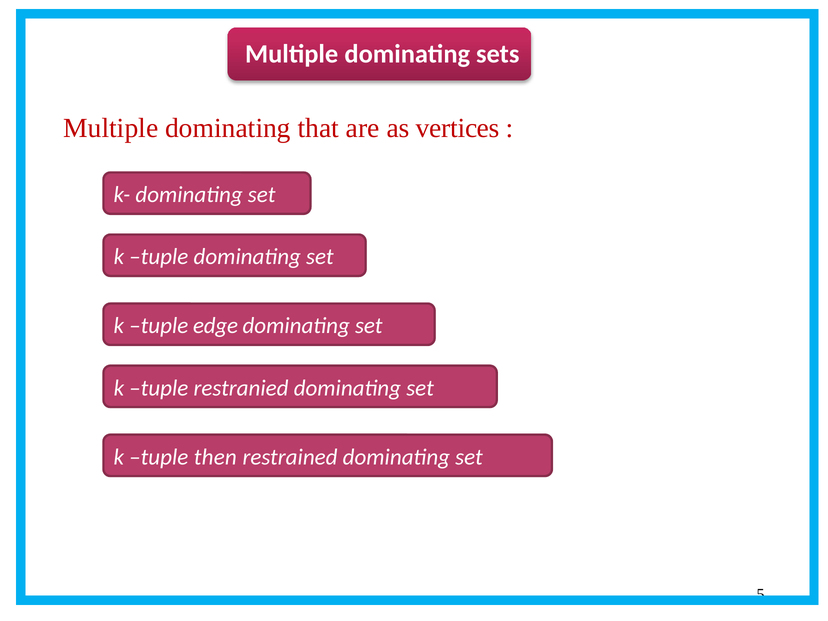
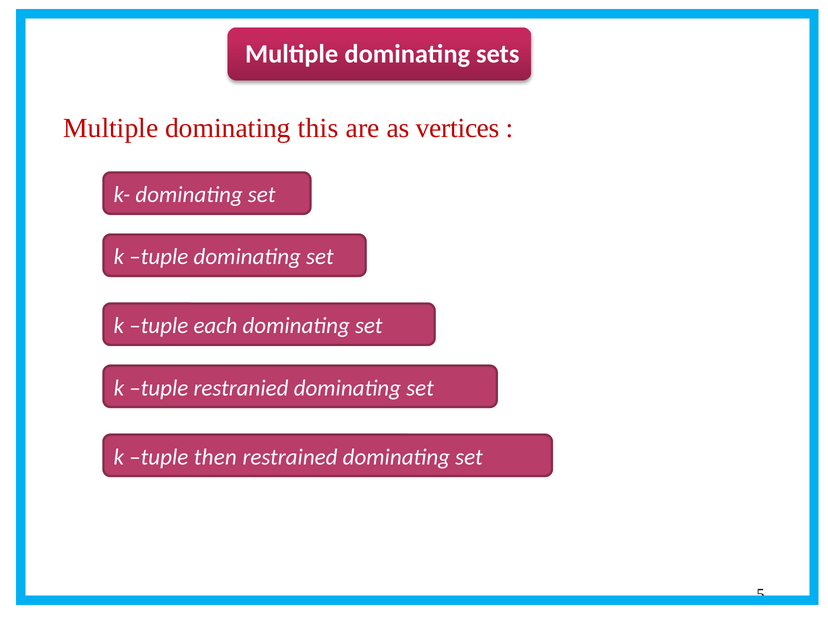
that: that -> this
edge: edge -> each
